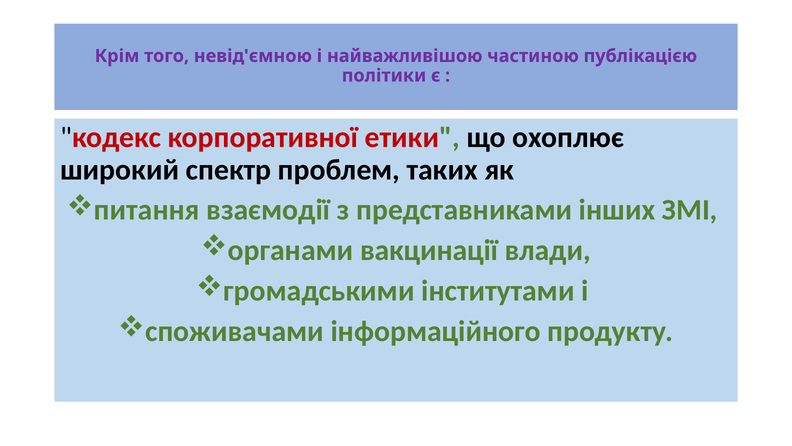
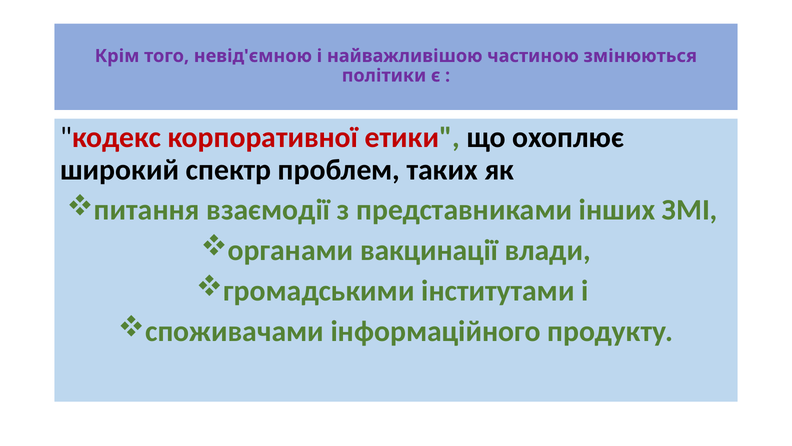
публікацією: публікацією -> змінюються
